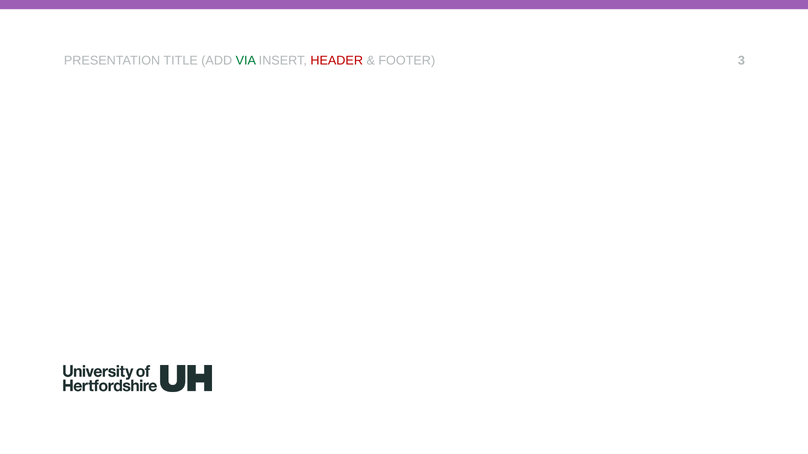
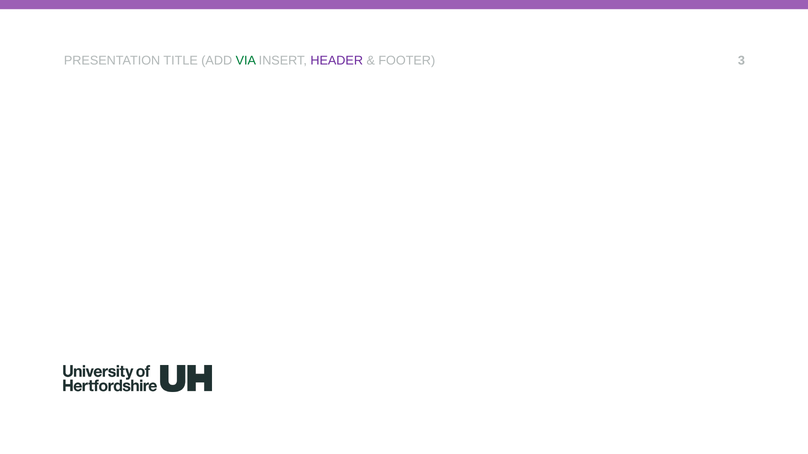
HEADER colour: red -> purple
